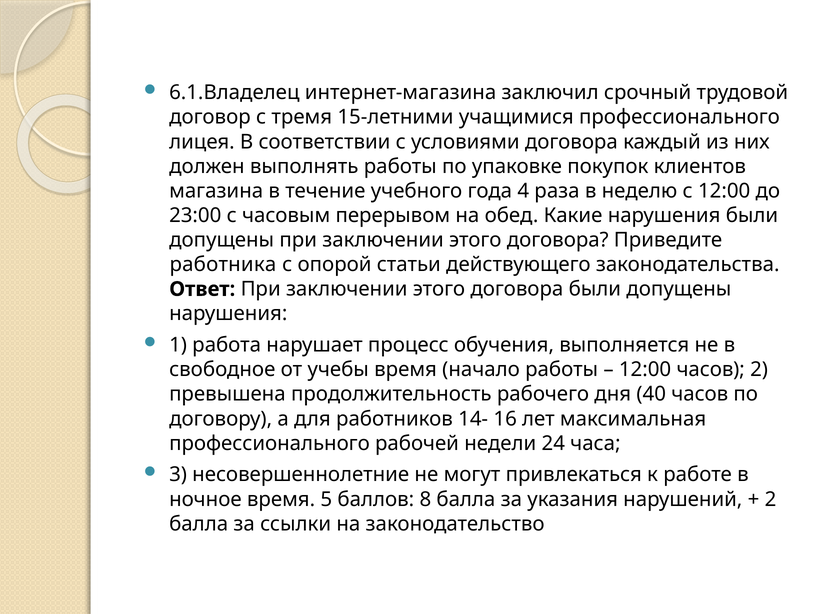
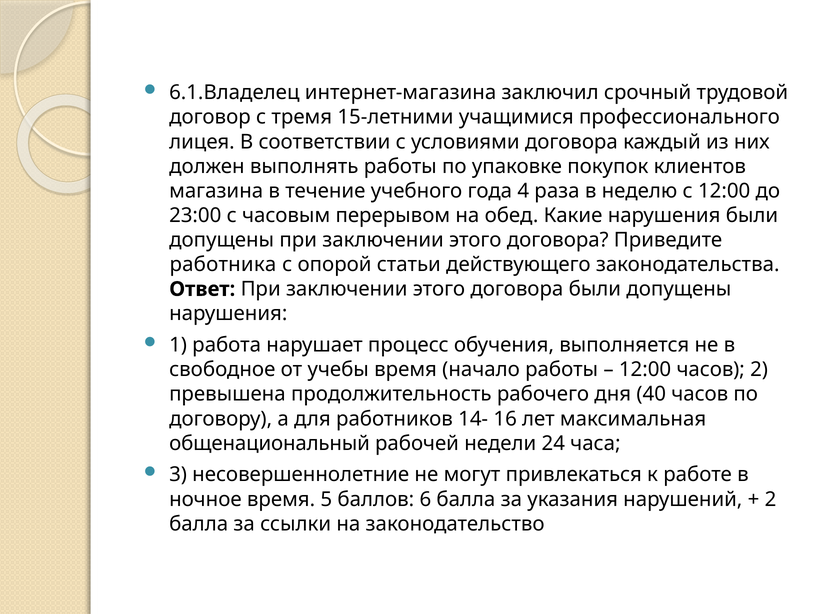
профессионального at (270, 443): профессионального -> общенациональный
8: 8 -> 6
